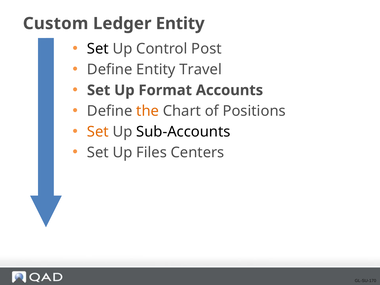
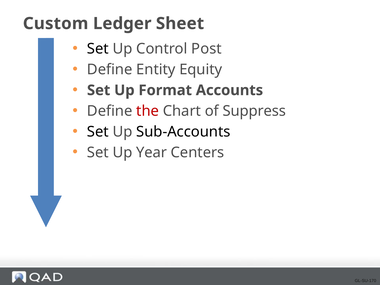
Ledger Entity: Entity -> Sheet
Travel: Travel -> Equity
the colour: orange -> red
Positions: Positions -> Suppress
Set at (98, 132) colour: orange -> black
Files: Files -> Year
